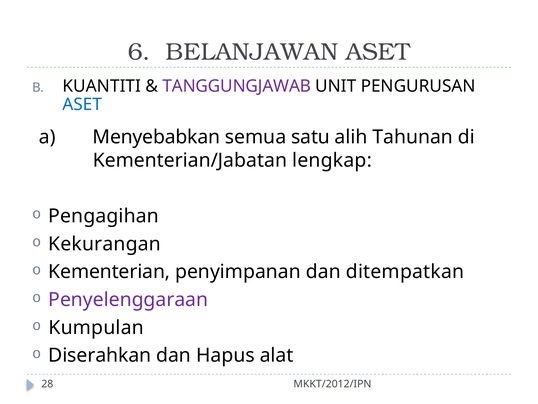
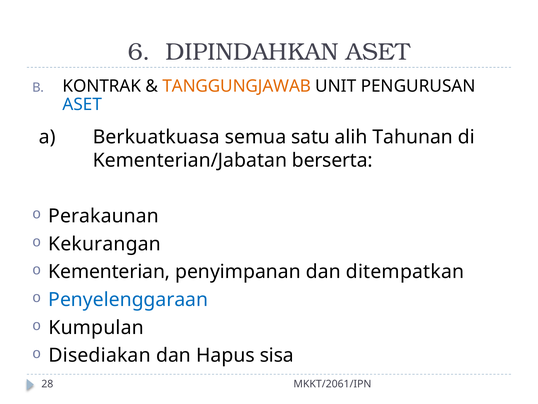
BELANJAWAN: BELANJAWAN -> DIPINDAHKAN
KUANTITI: KUANTITI -> KONTRAK
TANGGUNGJAWAB colour: purple -> orange
Menyebabkan: Menyebabkan -> Berkuatkuasa
lengkap: lengkap -> berserta
Pengagihan: Pengagihan -> Perakaunan
Penyelenggaraan colour: purple -> blue
Diserahkan: Diserahkan -> Disediakan
alat: alat -> sisa
MKKT/2012/IPN: MKKT/2012/IPN -> MKKT/2061/IPN
